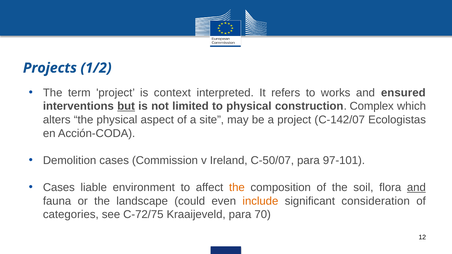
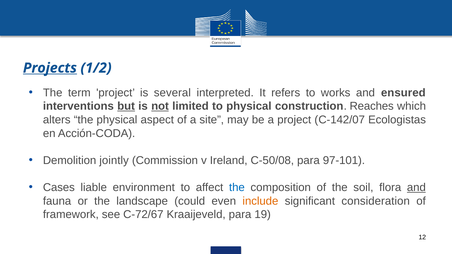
Projects underline: none -> present
context: context -> several
not underline: none -> present
Complex: Complex -> Reaches
Demolition cases: cases -> jointly
C-50/07: C-50/07 -> C-50/08
the at (237, 188) colour: orange -> blue
categories: categories -> framework
C-72/75: C-72/75 -> C-72/67
70: 70 -> 19
